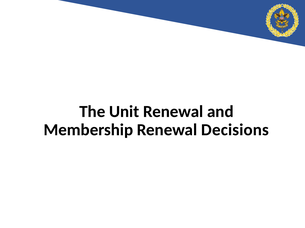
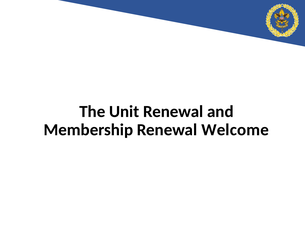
Decisions: Decisions -> Welcome
